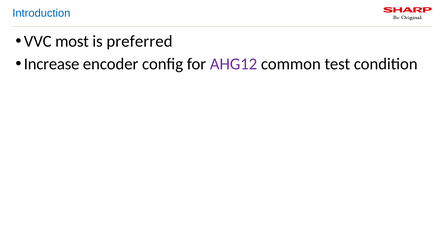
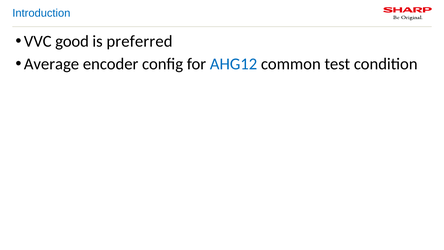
most: most -> good
Increase: Increase -> Average
AHG12 colour: purple -> blue
